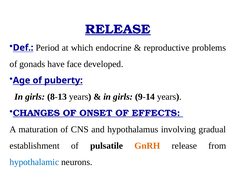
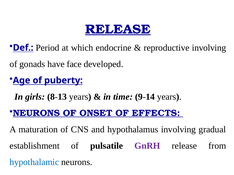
reproductive problems: problems -> involving
girls at (123, 97): girls -> time
CHANGES at (36, 113): CHANGES -> NEURONS
GnRH colour: orange -> purple
